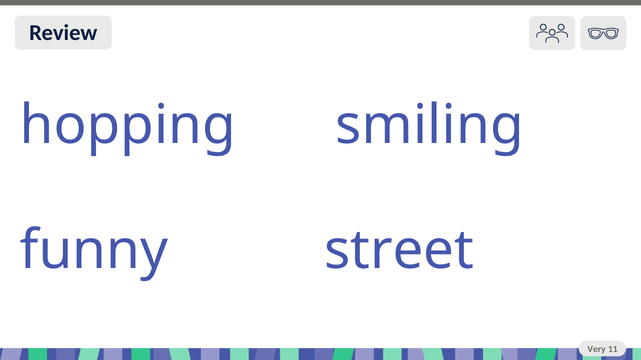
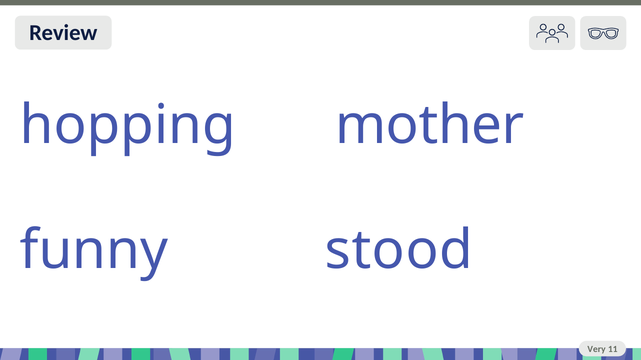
smiling: smiling -> mother
street: street -> stood
